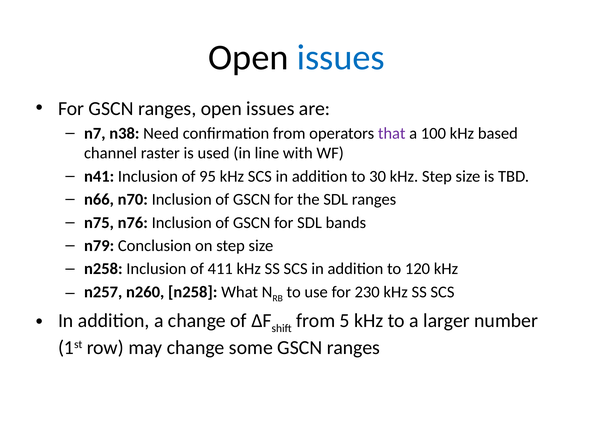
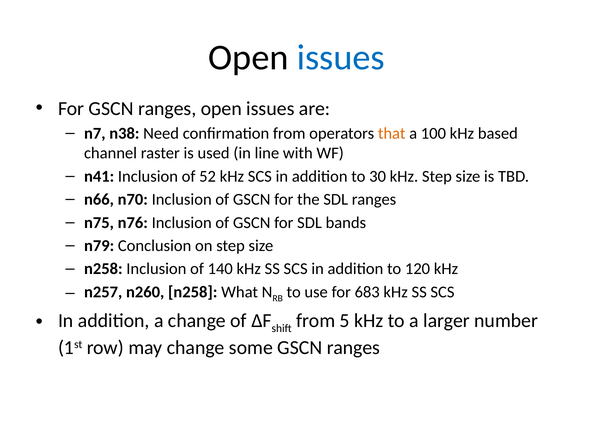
that colour: purple -> orange
95: 95 -> 52
411: 411 -> 140
230: 230 -> 683
